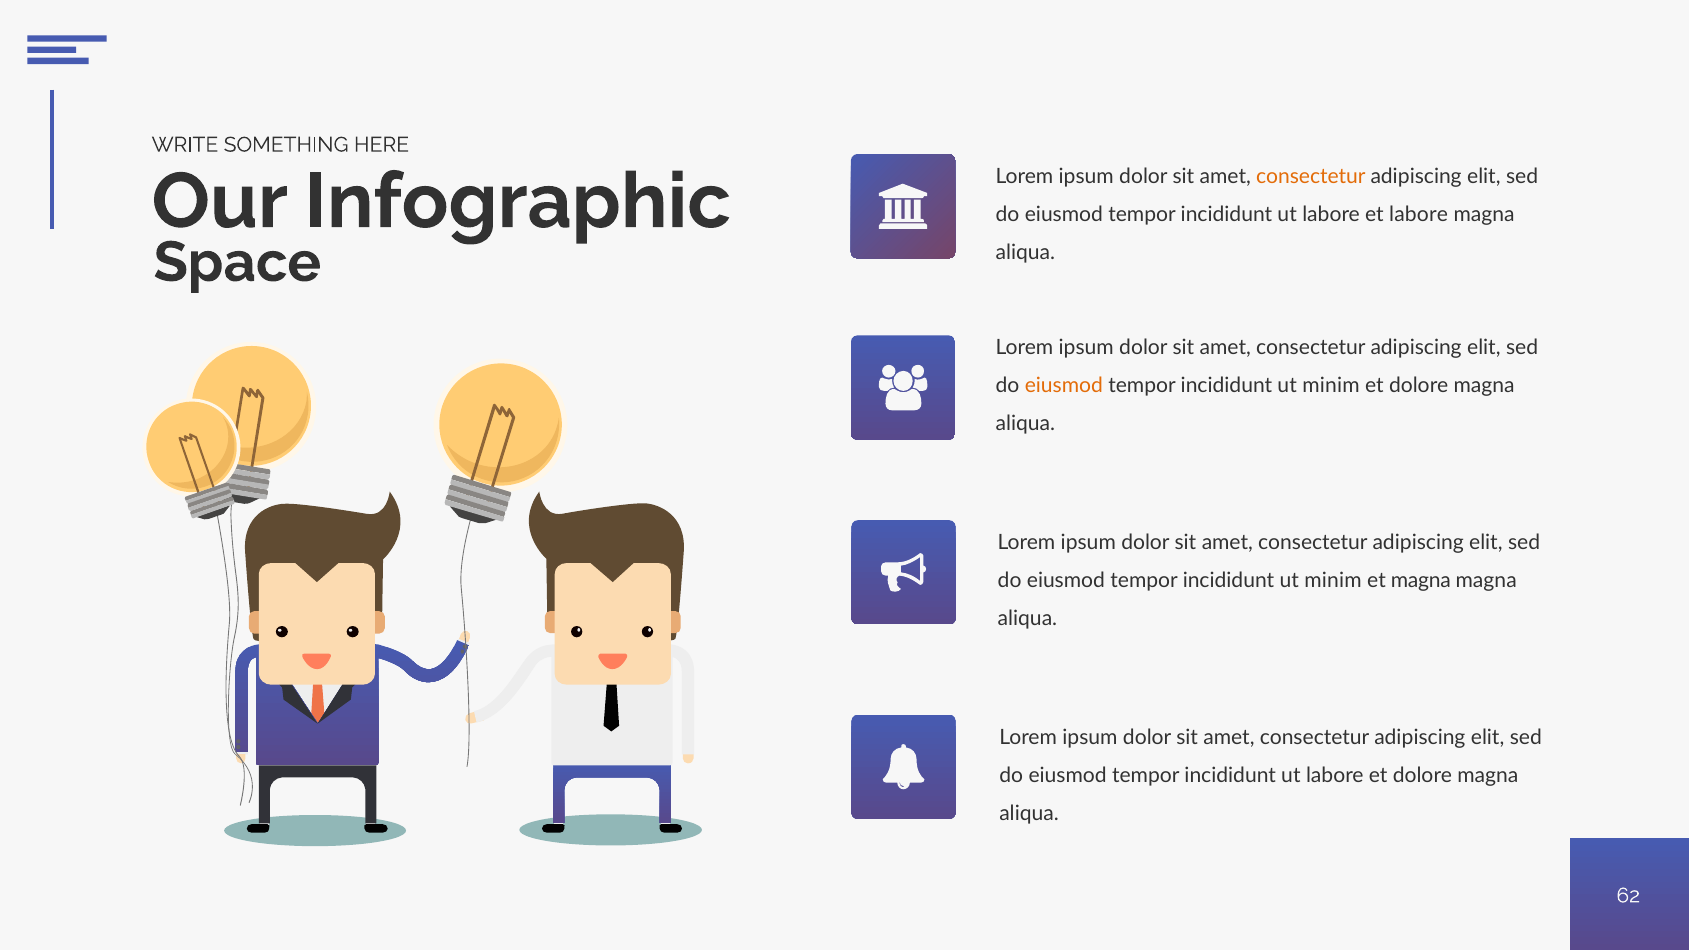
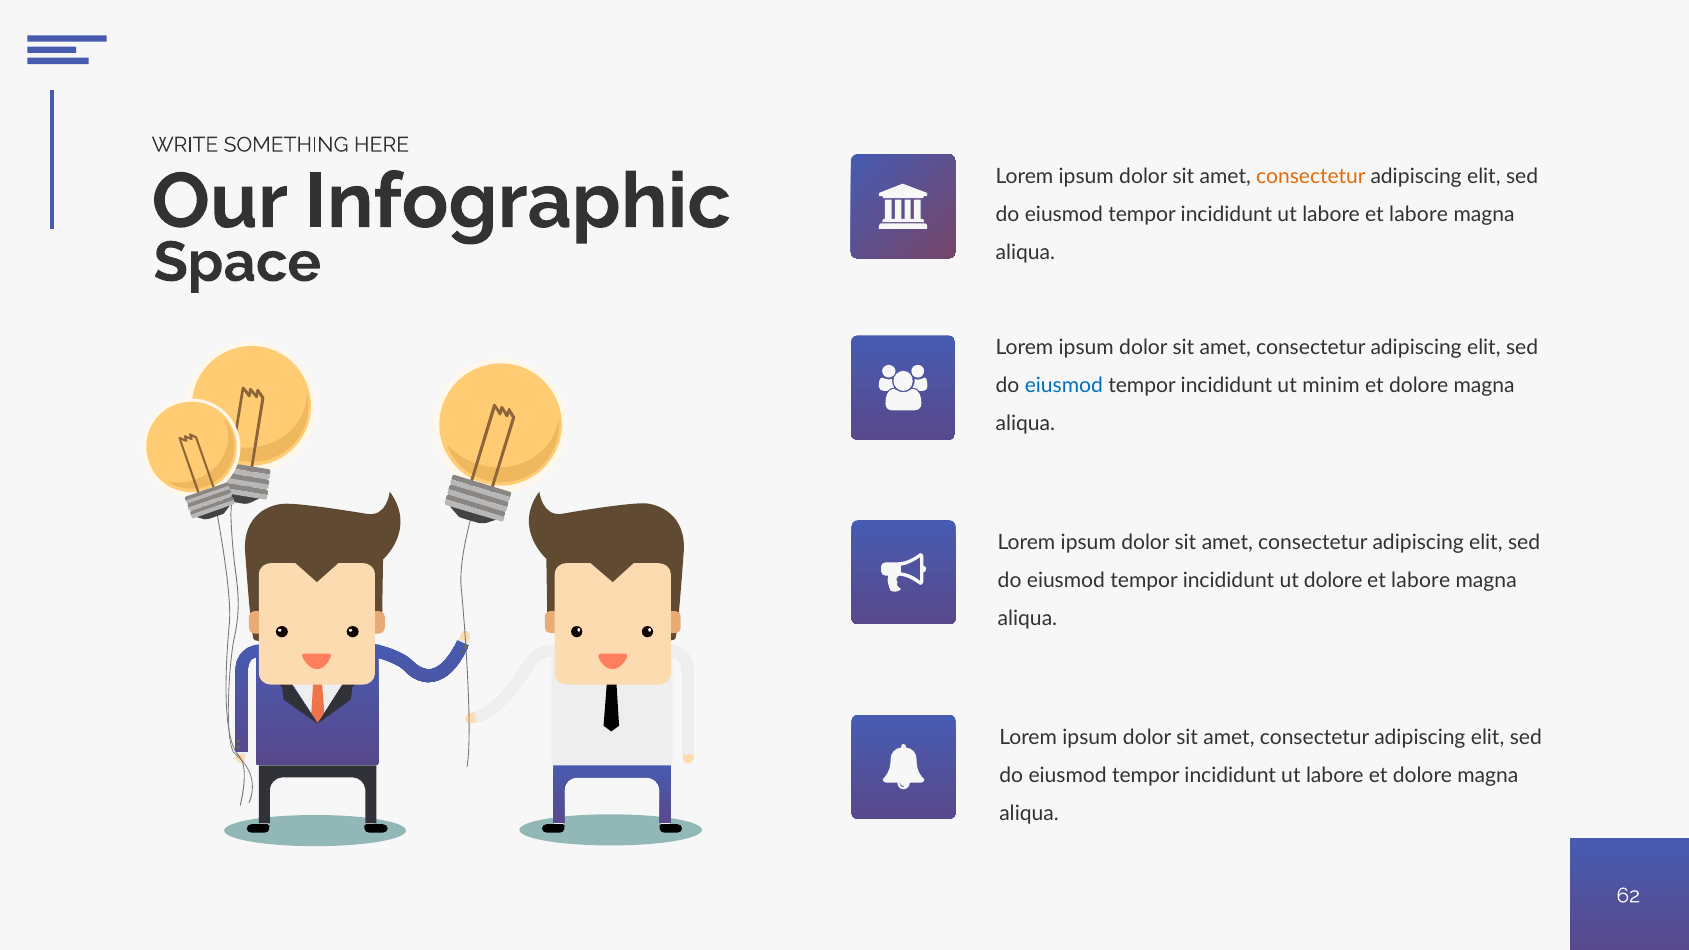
eiusmod at (1064, 386) colour: orange -> blue
minim at (1333, 581): minim -> dolore
magna at (1421, 581): magna -> labore
